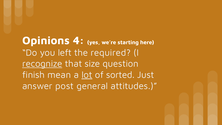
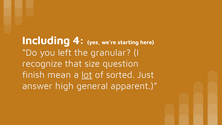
Opinions: Opinions -> Including
required: required -> granular
recognize underline: present -> none
post: post -> high
attitudes: attitudes -> apparent
